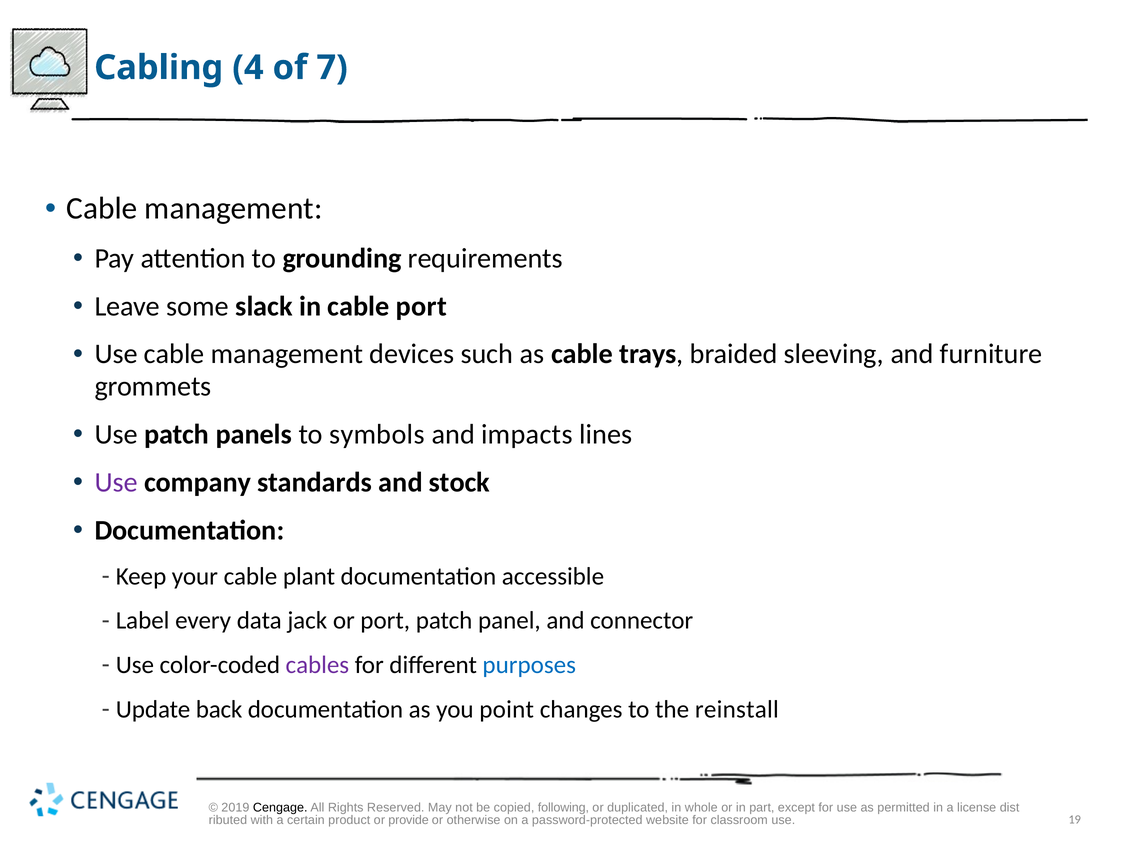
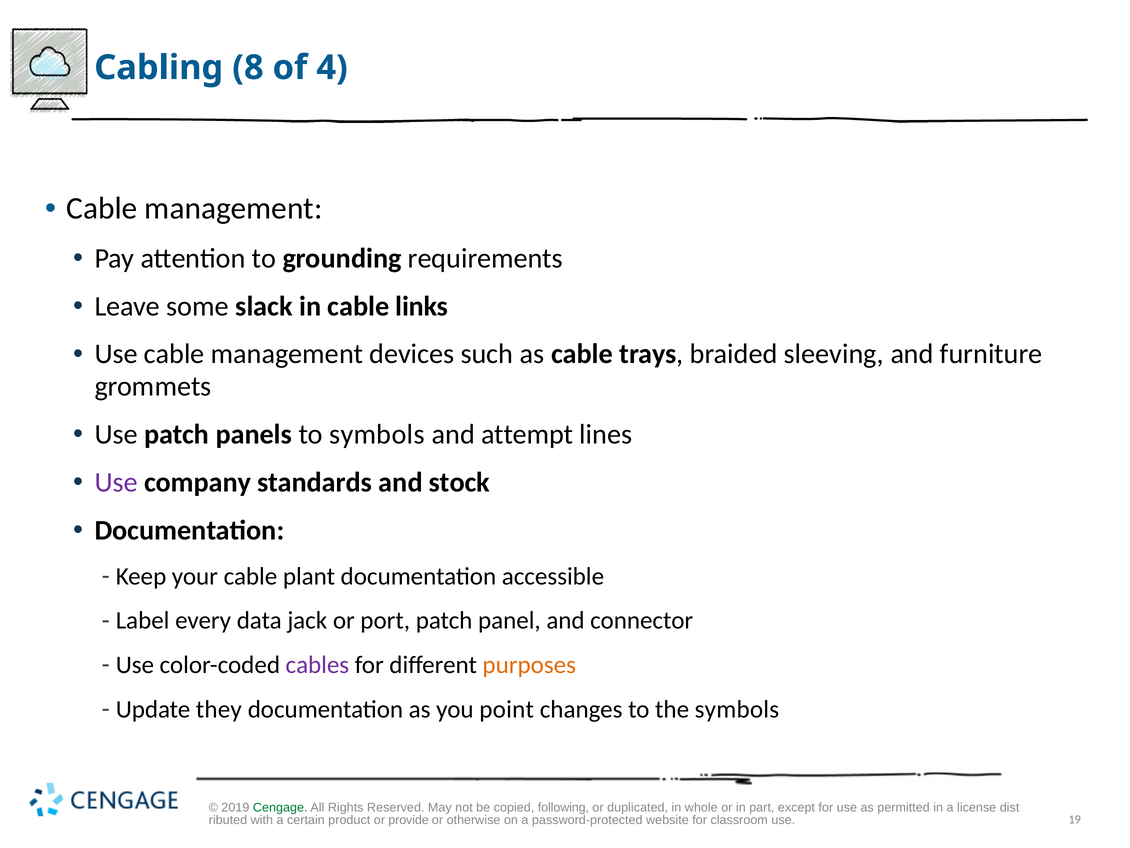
4: 4 -> 8
7: 7 -> 4
cable port: port -> links
impacts: impacts -> attempt
purposes colour: blue -> orange
back: back -> they
the reinstall: reinstall -> symbols
Cengage colour: black -> green
